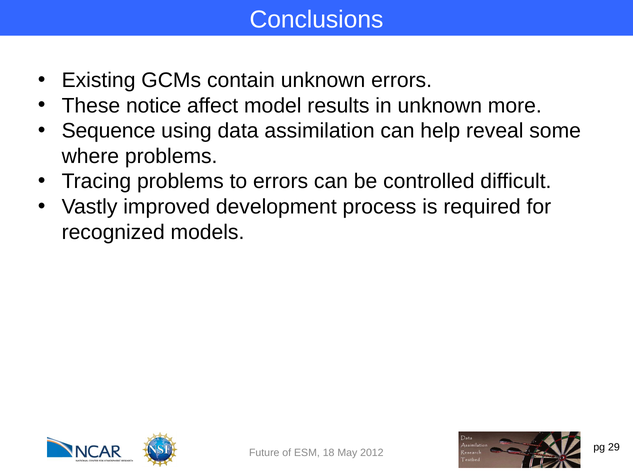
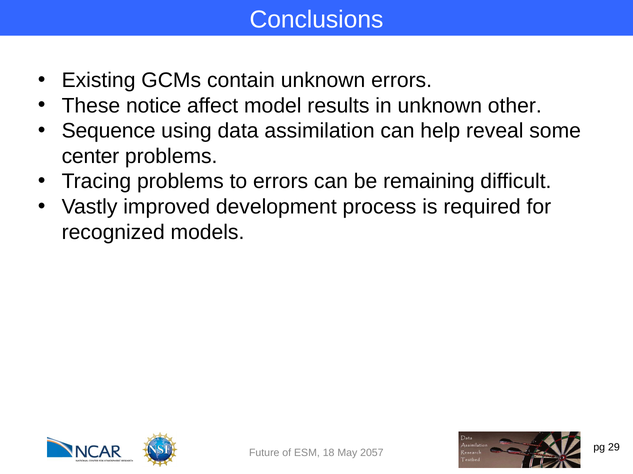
more: more -> other
where: where -> center
controlled: controlled -> remaining
2012: 2012 -> 2057
